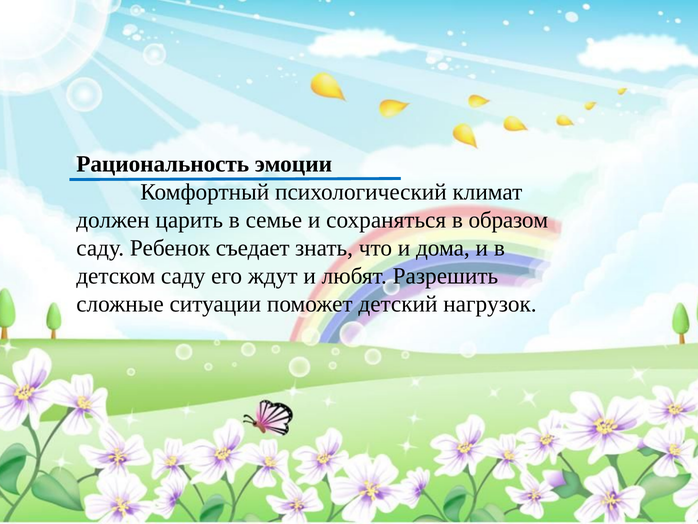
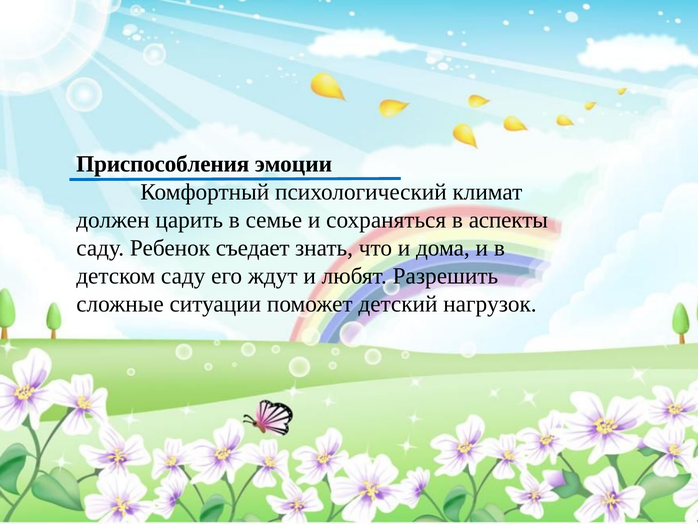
Рациональность: Рациональность -> Приспособления
образом: образом -> аспекты
